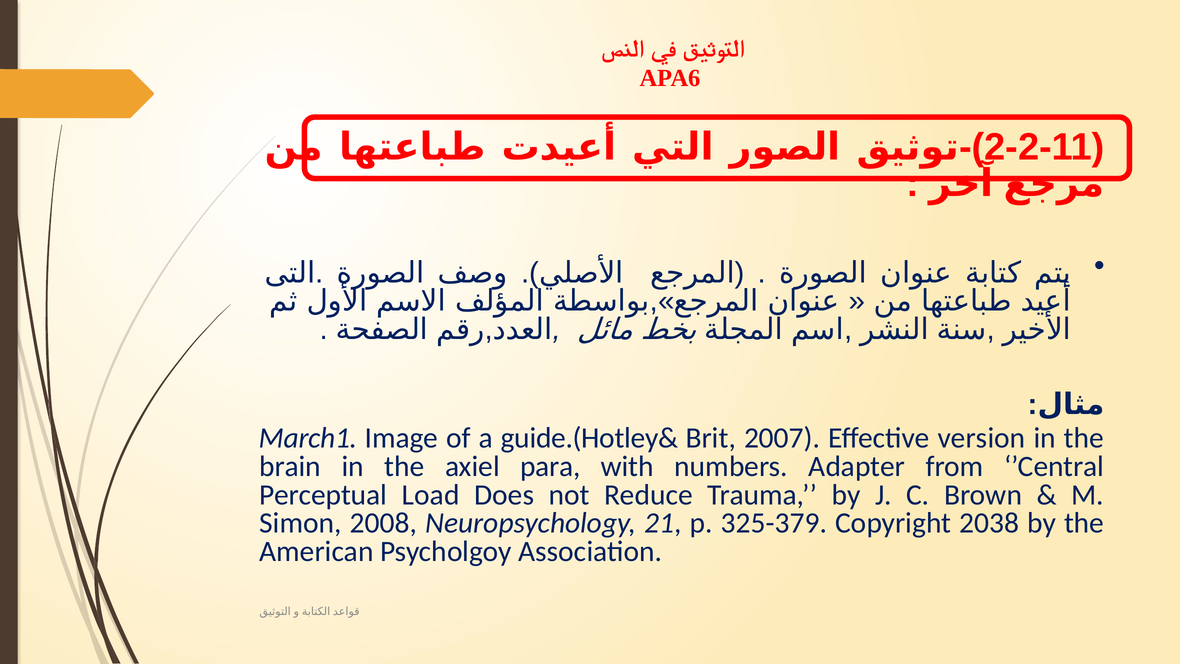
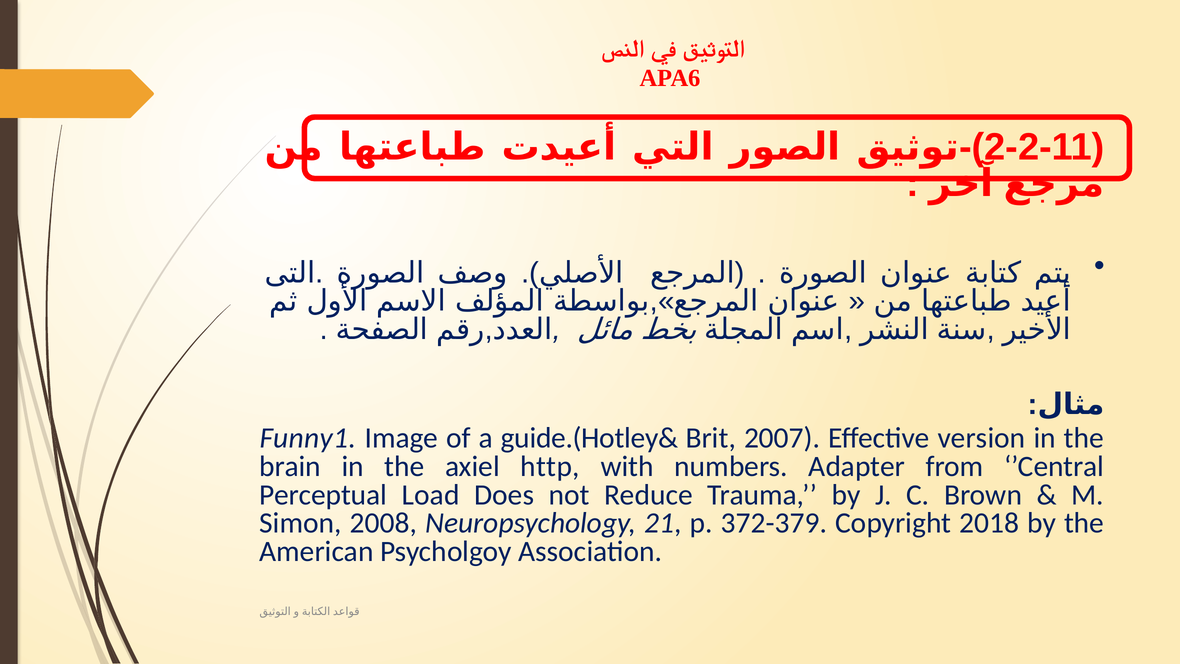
March1: March1 -> Funny1
para: para -> http
325-379: 325-379 -> 372-379
2038: 2038 -> 2018
